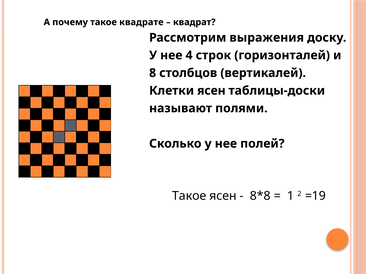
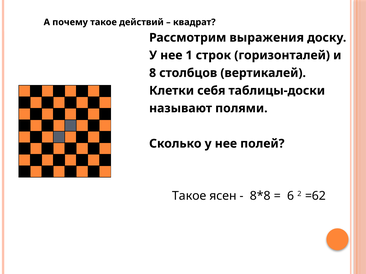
квадрате: квадрате -> действий
4: 4 -> 1
Клетки ясен: ясен -> себя
1: 1 -> 6
=19: =19 -> =62
